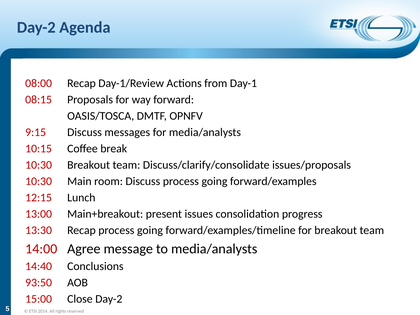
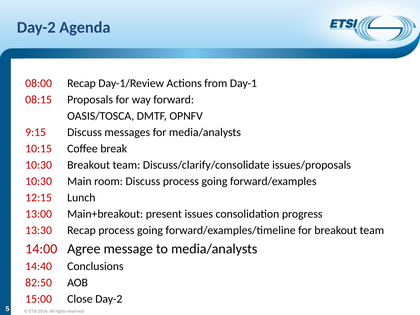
93:50: 93:50 -> 82:50
